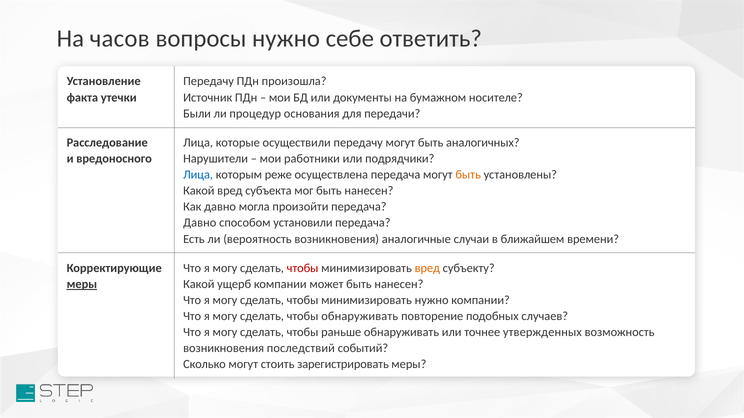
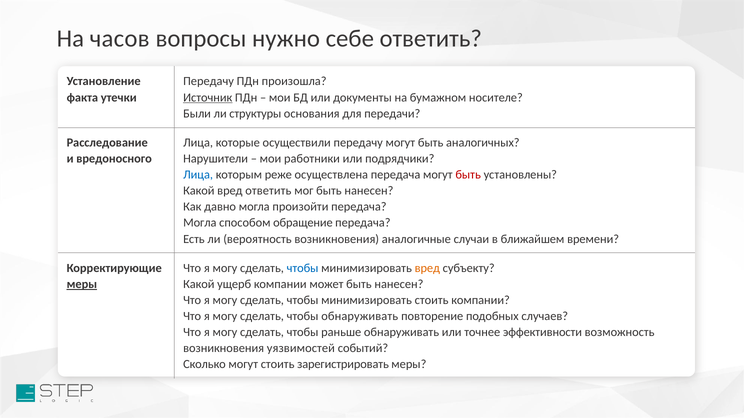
Источник underline: none -> present
процедур: процедур -> структуры
быть at (468, 175) colour: orange -> red
вред субъекта: субъекта -> ответить
Давно at (200, 223): Давно -> Могла
установили: установили -> обращение
чтобы at (303, 268) colour: red -> blue
минимизировать нужно: нужно -> стоить
утвержденных: утвержденных -> эффективности
последствий: последствий -> уязвимостей
